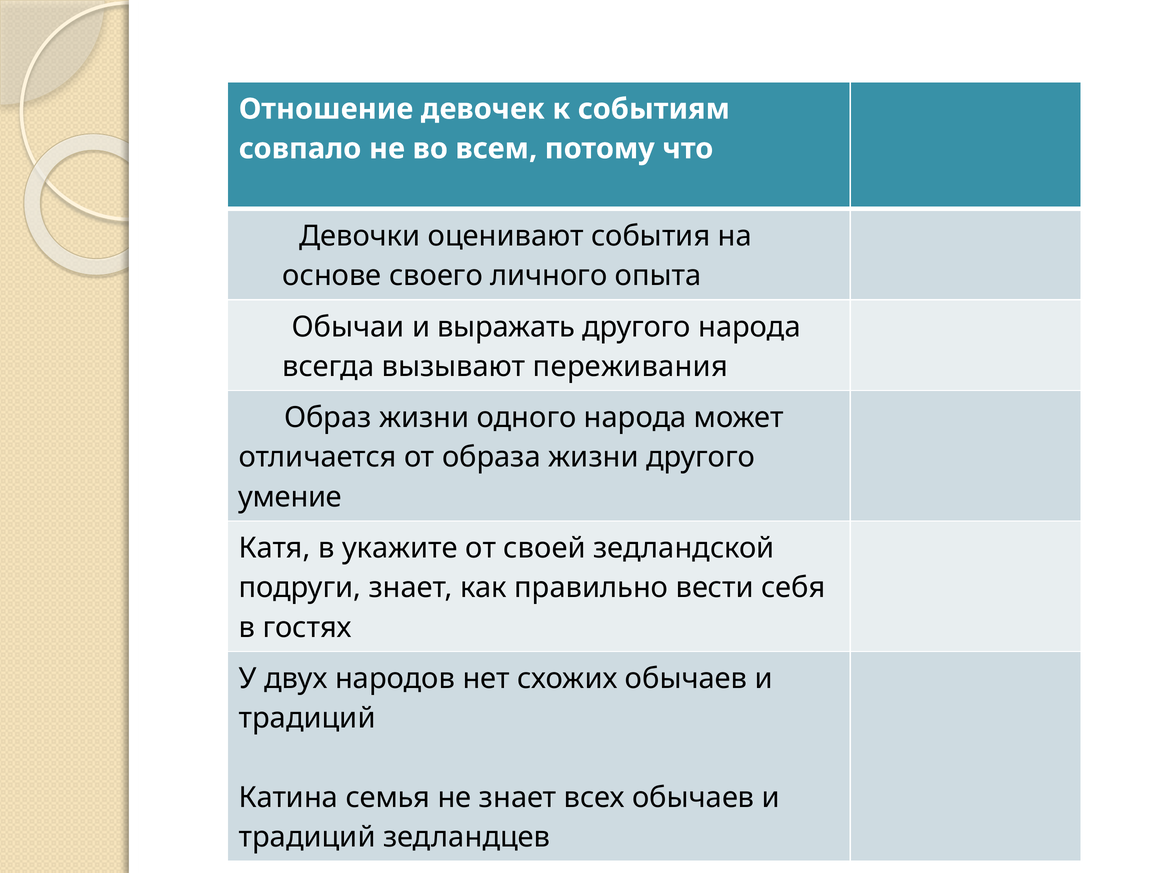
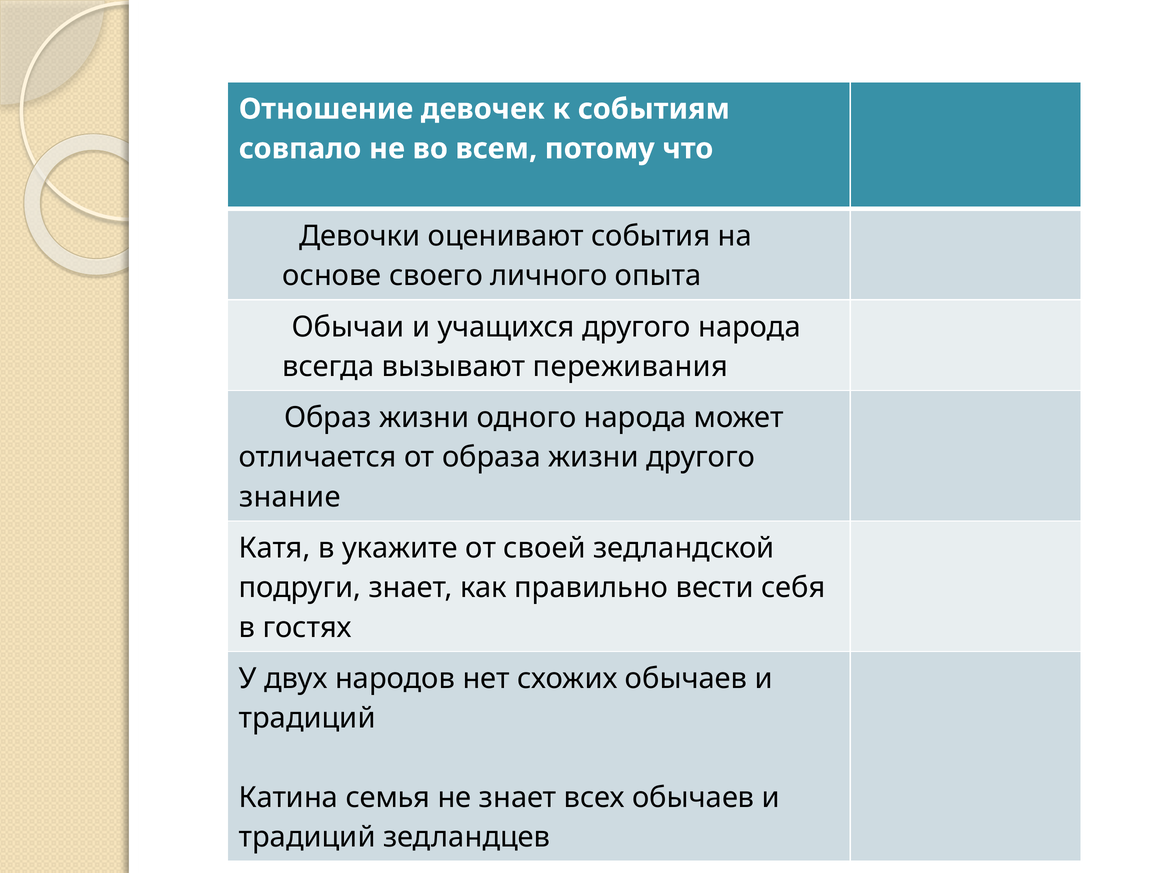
выражать: выражать -> учащихся
умение: умение -> знание
